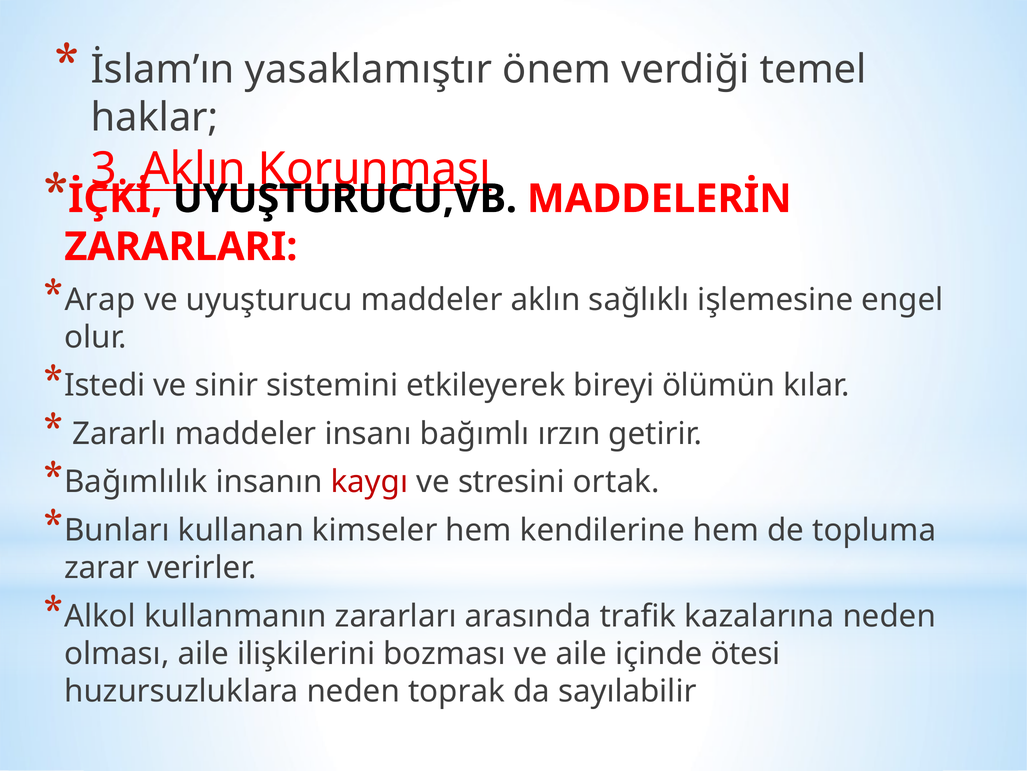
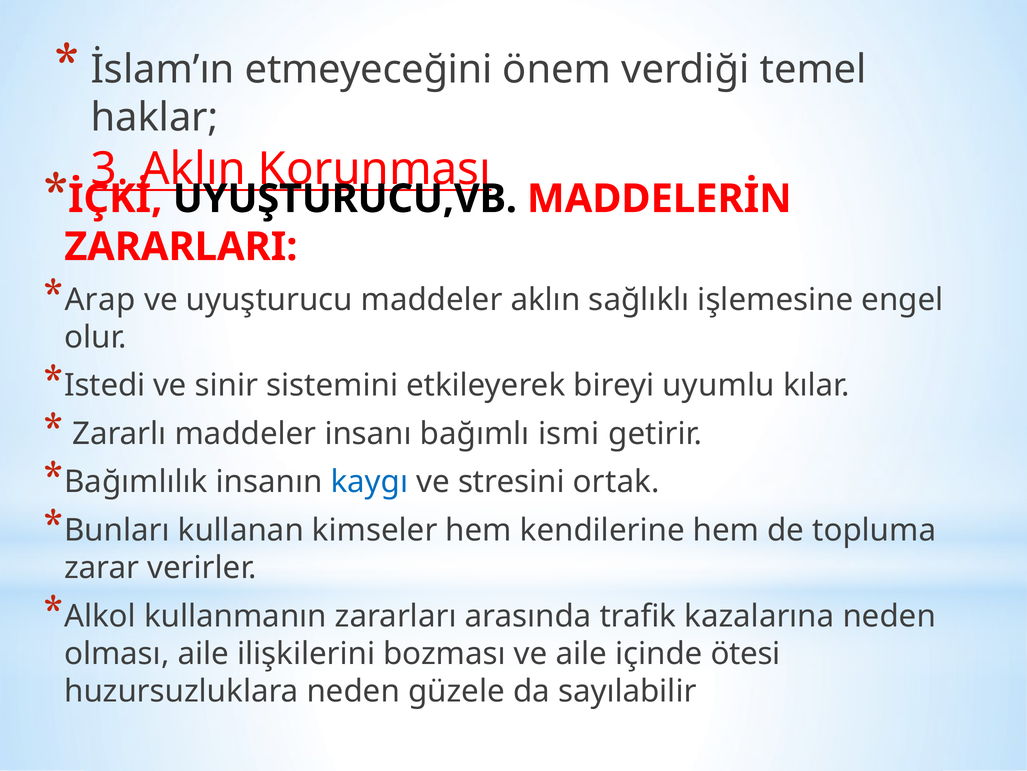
yasaklamıştır: yasaklamıştır -> etmeyeceğini
ölümün: ölümün -> uyumlu
ırzın: ırzın -> ismi
kaygı colour: red -> blue
toprak: toprak -> güzele
